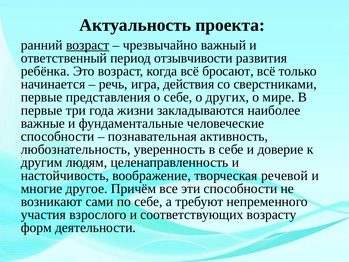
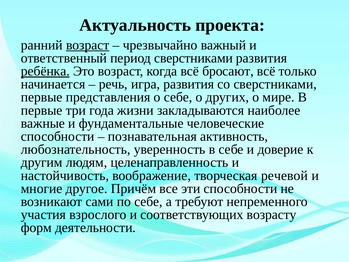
период отзывчивости: отзывчивости -> сверстниками
ребёнка underline: none -> present
игра действия: действия -> развития
